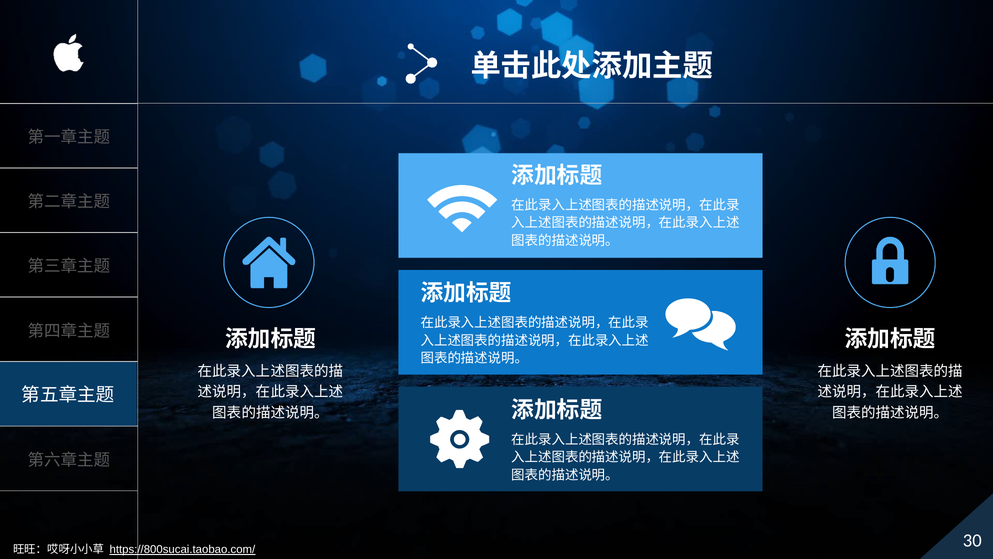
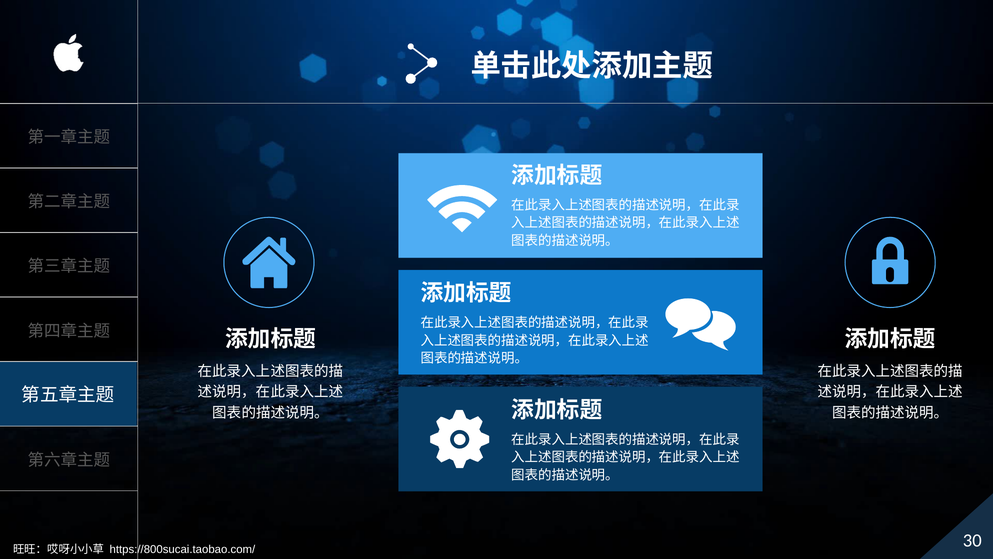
https://800sucai.taobao.com/ underline: present -> none
